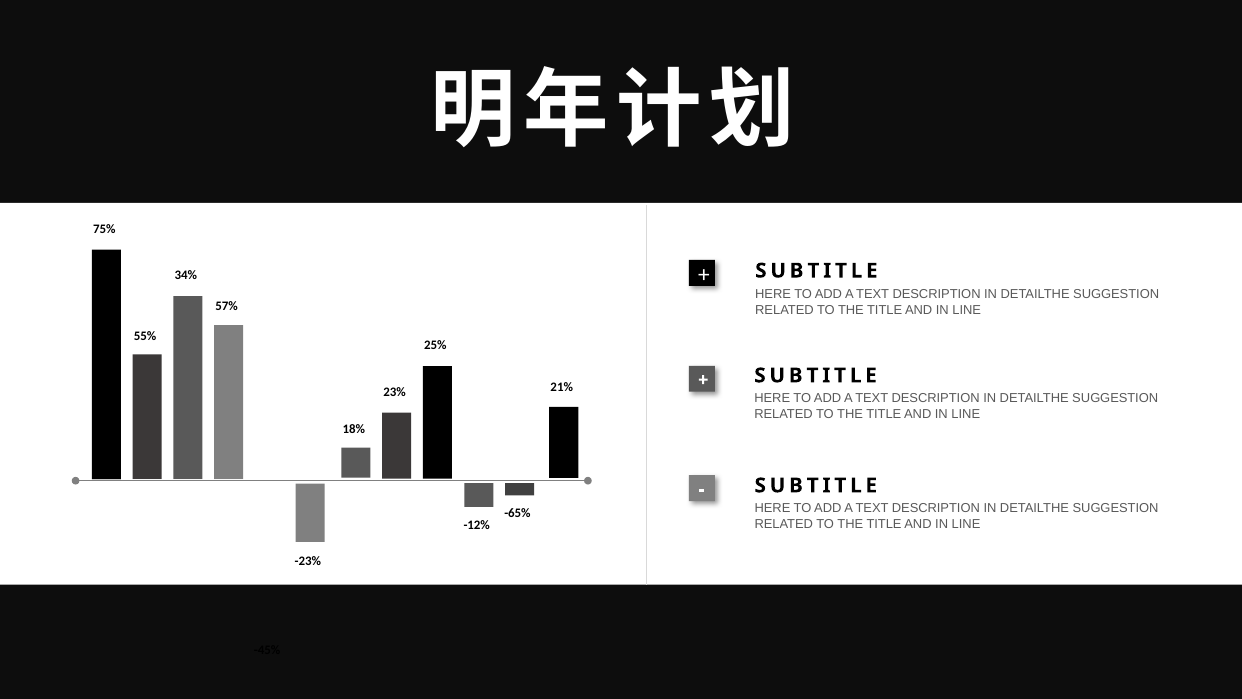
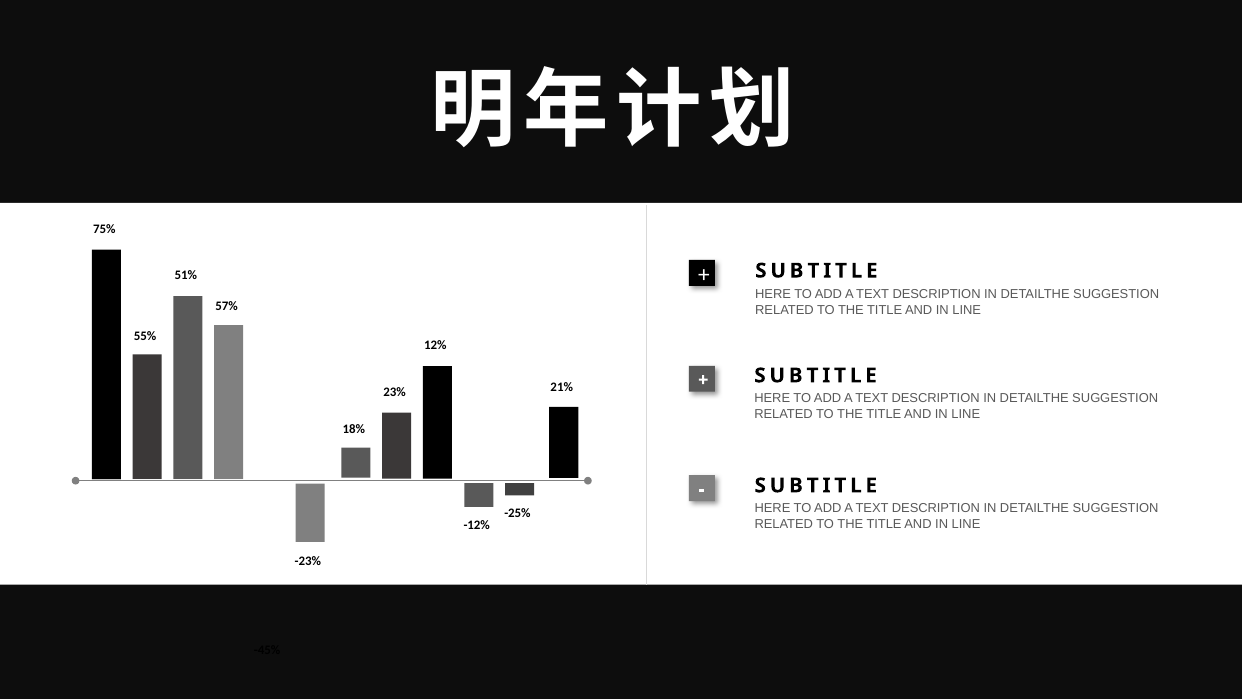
34%: 34% -> 51%
25%: 25% -> 12%
-65%: -65% -> -25%
